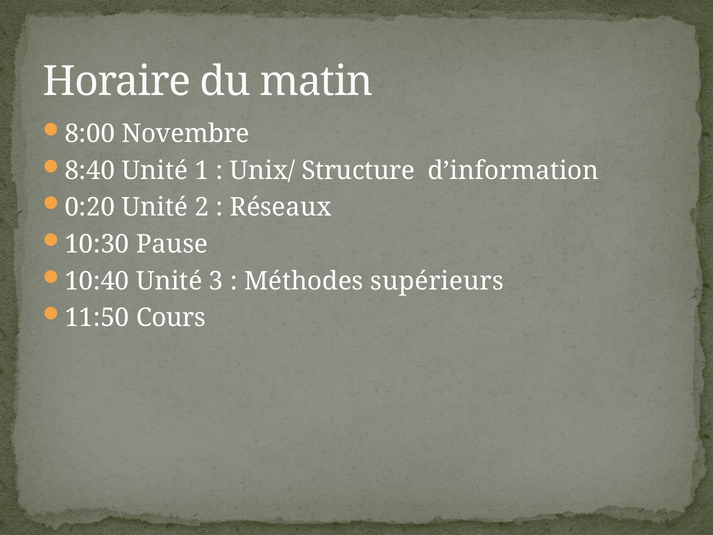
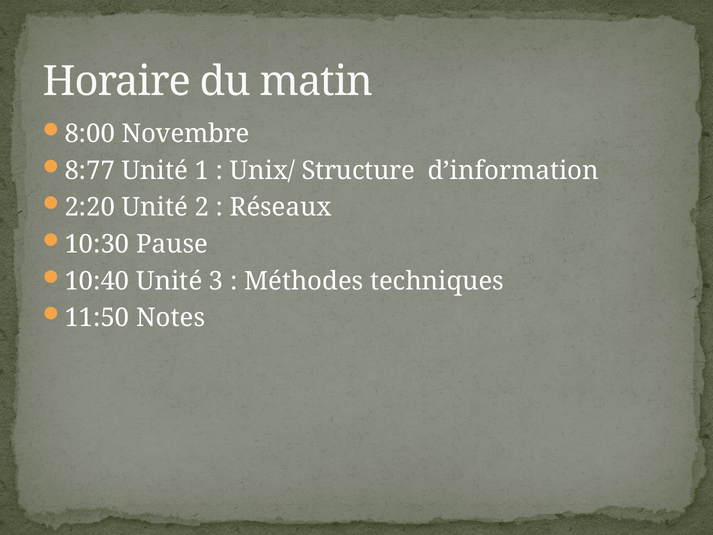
8:40: 8:40 -> 8:77
0:20: 0:20 -> 2:20
supérieurs: supérieurs -> techniques
Cours: Cours -> Notes
